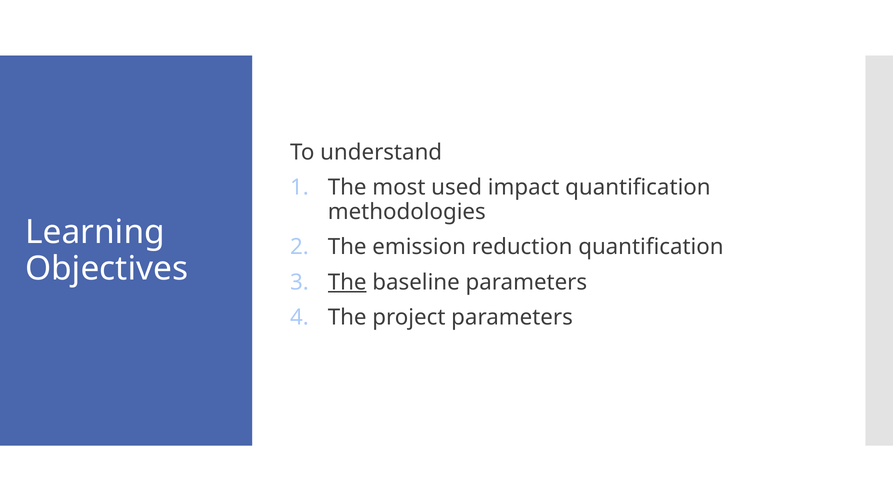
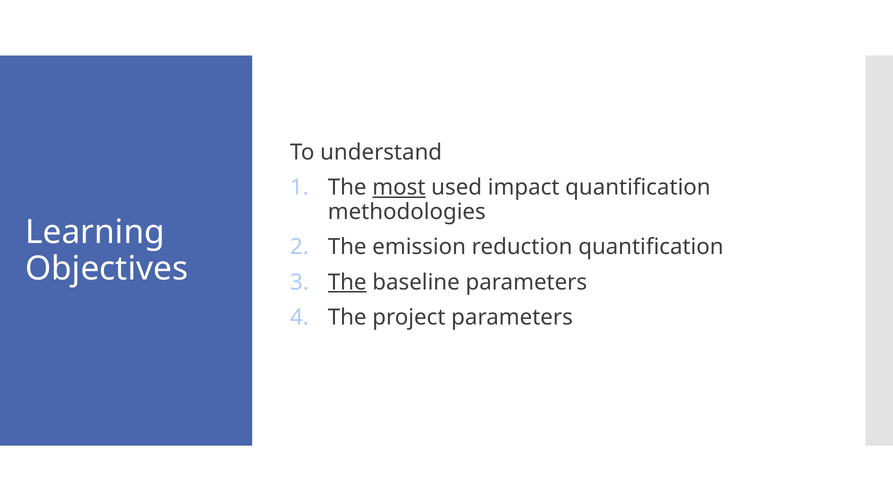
most underline: none -> present
